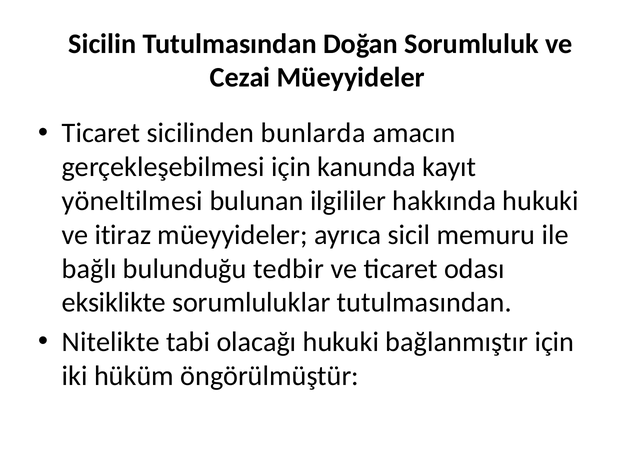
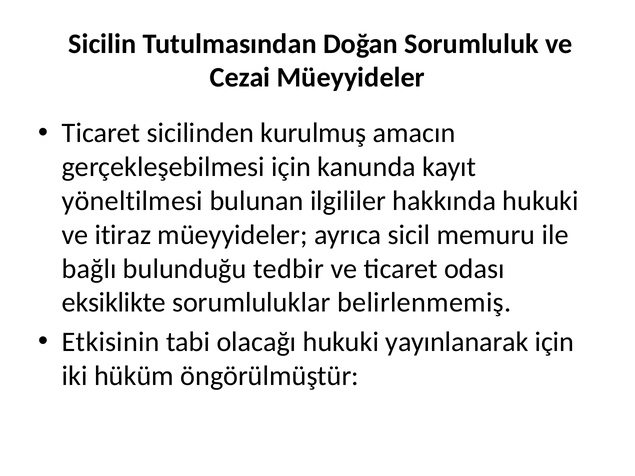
bunlarda: bunlarda -> kurulmuş
sorumluluklar tutulmasından: tutulmasından -> belirlenmemiş
Nitelikte: Nitelikte -> Etkisinin
bağlanmıştır: bağlanmıştır -> yayınlanarak
